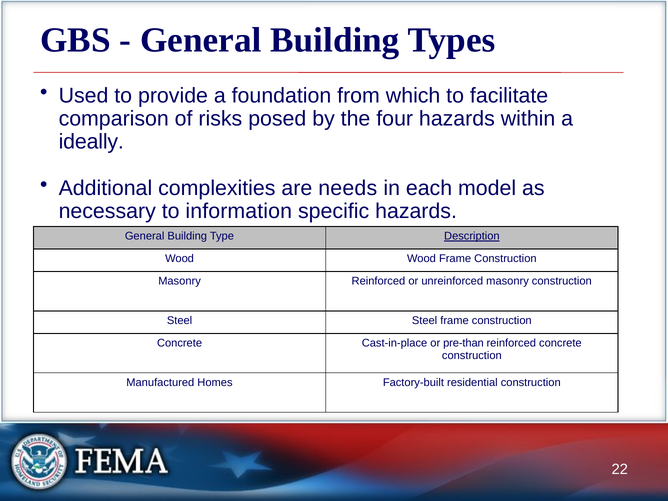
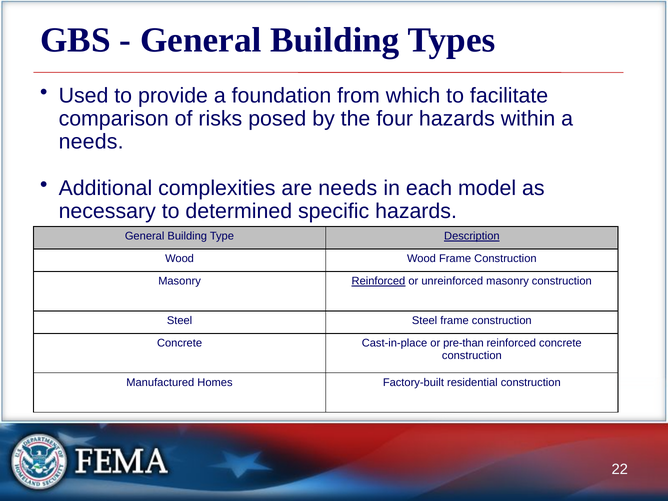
ideally at (91, 142): ideally -> needs
information: information -> determined
Reinforced at (378, 281) underline: none -> present
